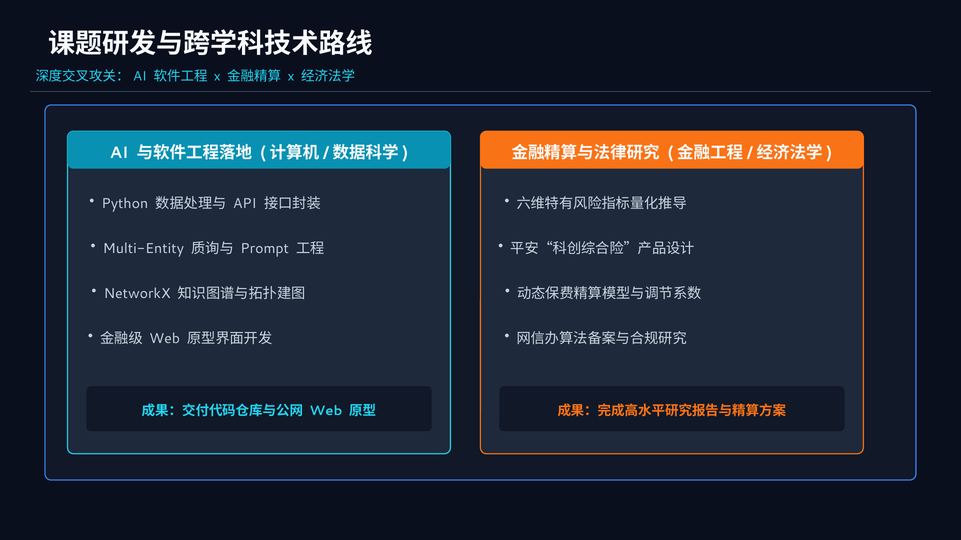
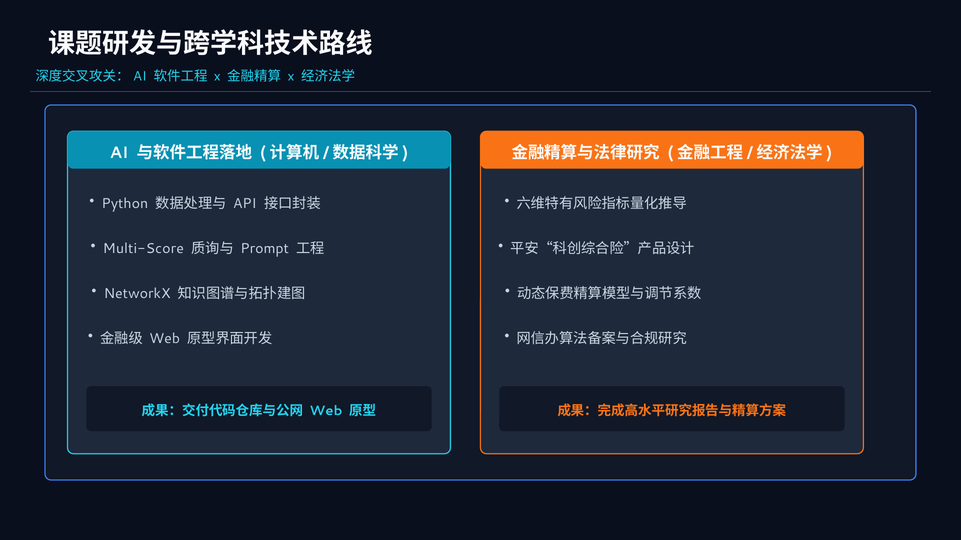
Multi-Entity: Multi-Entity -> Multi-Score
